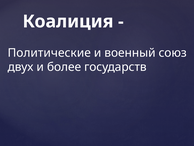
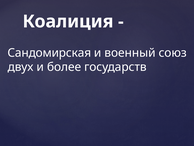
Политические: Политические -> Сандомирская
